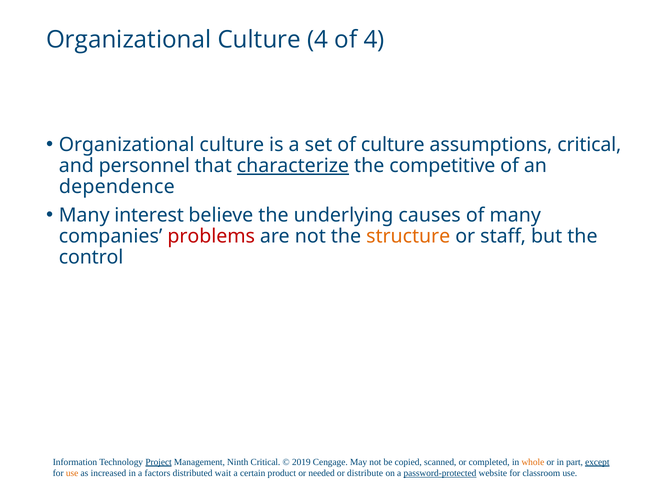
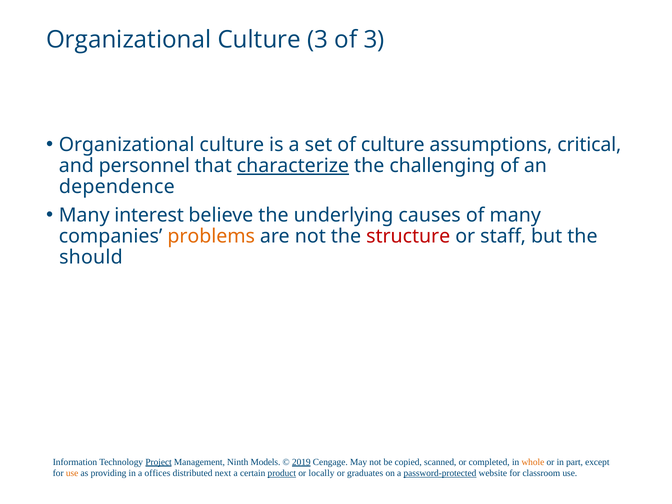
Culture 4: 4 -> 3
of 4: 4 -> 3
competitive: competitive -> challenging
problems colour: red -> orange
structure colour: orange -> red
control: control -> should
Ninth Critical: Critical -> Models
2019 underline: none -> present
except underline: present -> none
increased: increased -> providing
factors: factors -> offices
wait: wait -> next
product underline: none -> present
needed: needed -> locally
distribute: distribute -> graduates
